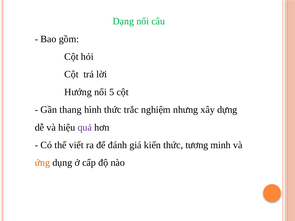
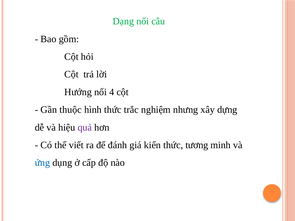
5: 5 -> 4
thang: thang -> thuộc
ứng colour: orange -> blue
